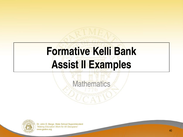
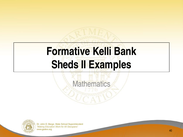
Assist: Assist -> Sheds
